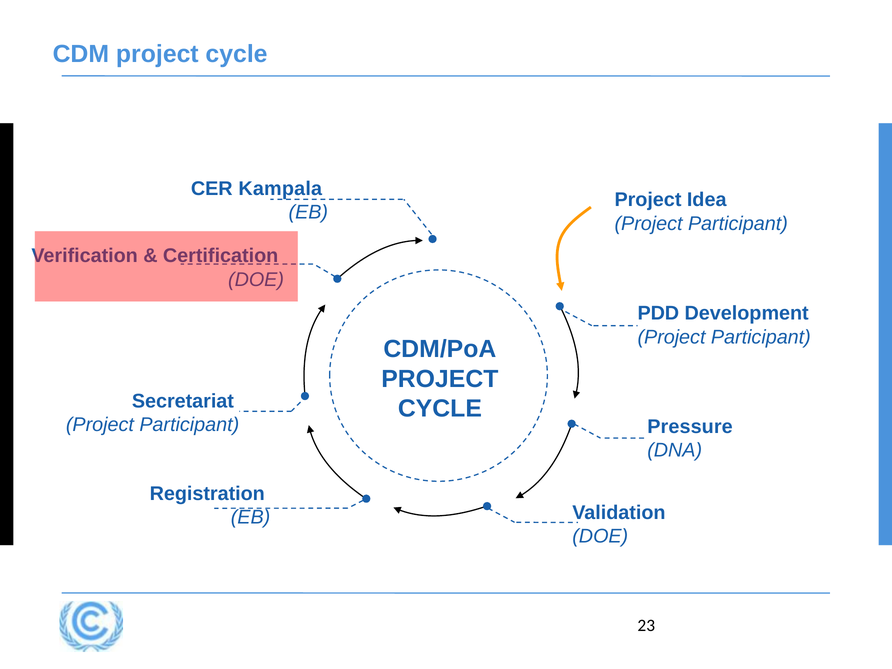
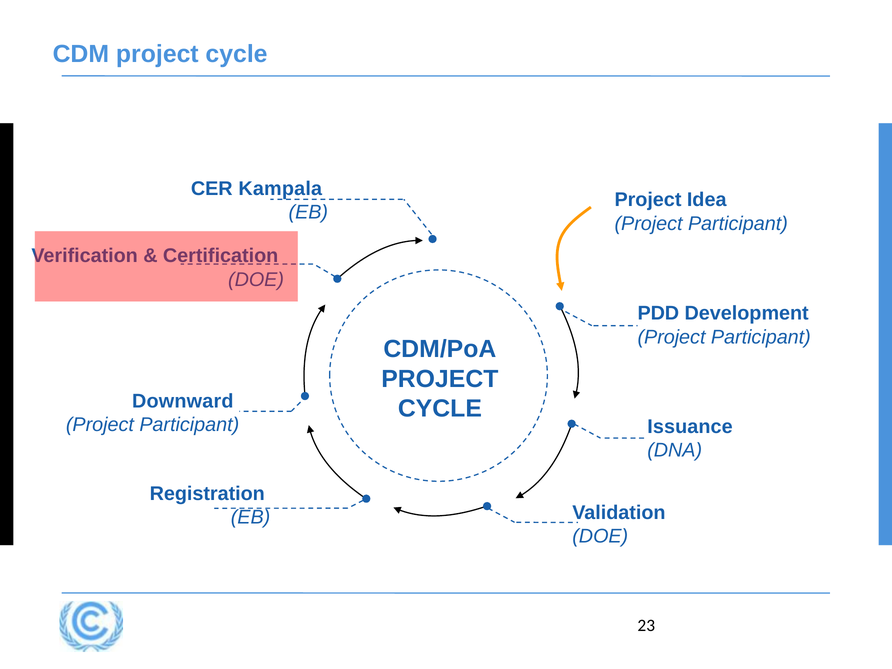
Secretariat: Secretariat -> Downward
Pressure: Pressure -> Issuance
